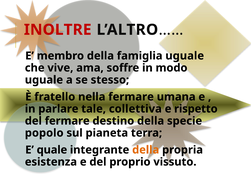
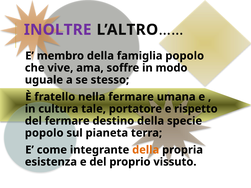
INOLTRE colour: red -> purple
famiglia uguale: uguale -> popolo
parlare: parlare -> cultura
collettiva: collettiva -> portatore
quale: quale -> come
